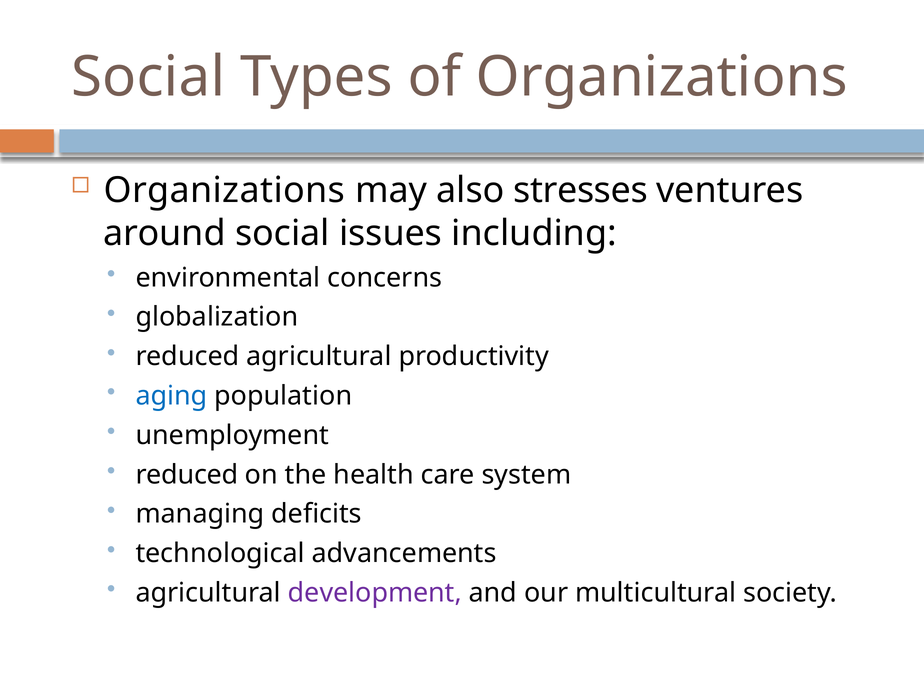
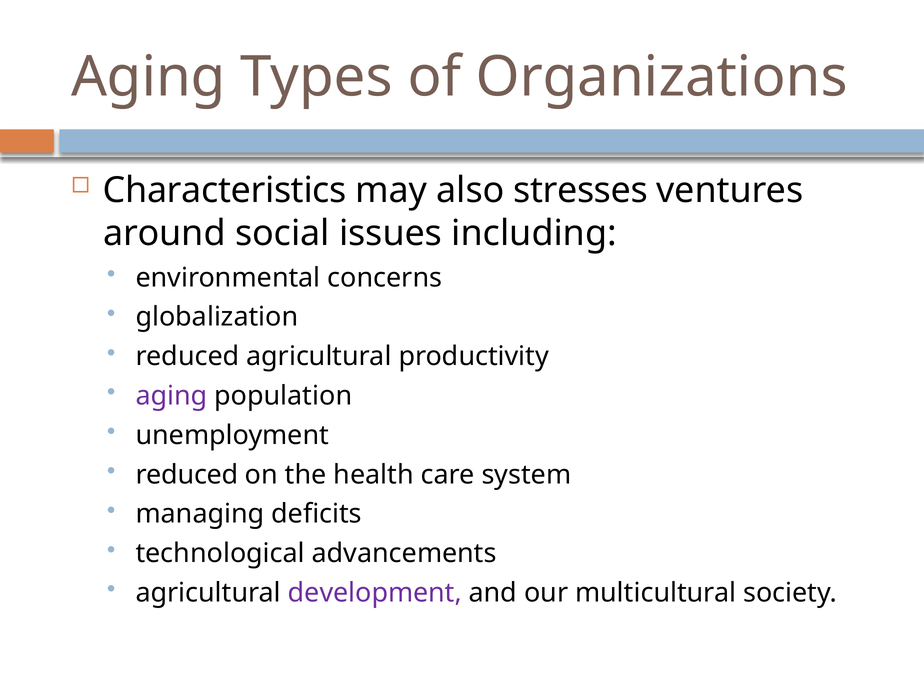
Social at (148, 77): Social -> Aging
Organizations at (224, 190): Organizations -> Characteristics
aging at (172, 396) colour: blue -> purple
